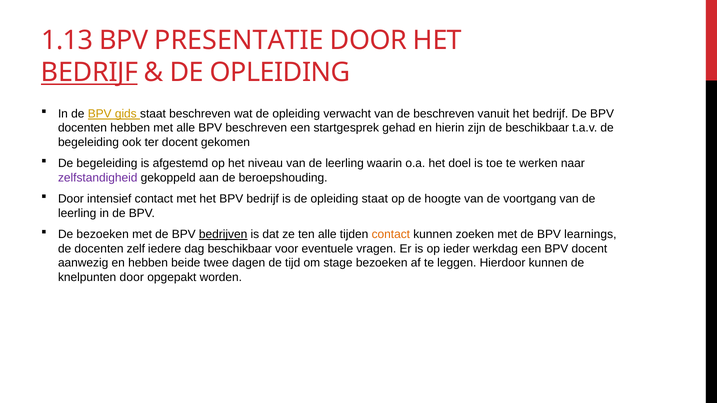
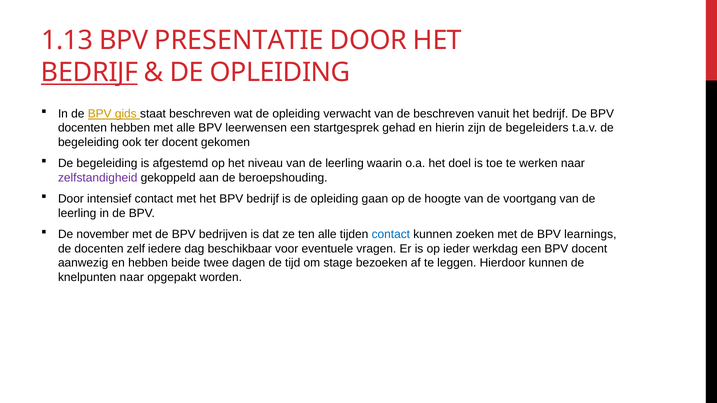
BPV beschreven: beschreven -> leerwensen
de beschikbaar: beschikbaar -> begeleiders
opleiding staat: staat -> gaan
De bezoeken: bezoeken -> november
bedrijven underline: present -> none
contact at (391, 235) colour: orange -> blue
knelpunten door: door -> naar
